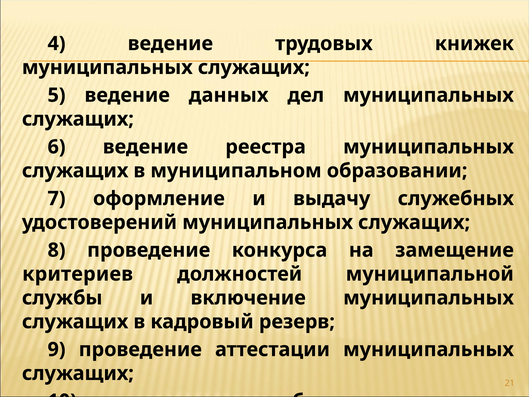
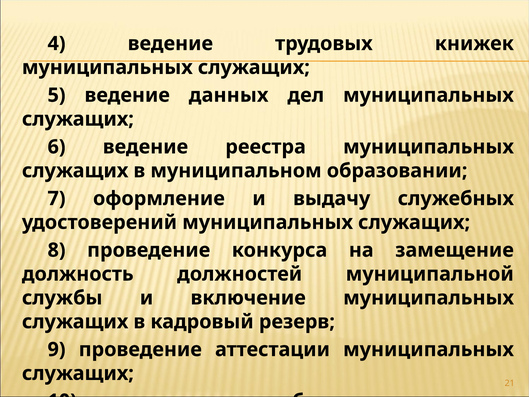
критериев: критериев -> должность
